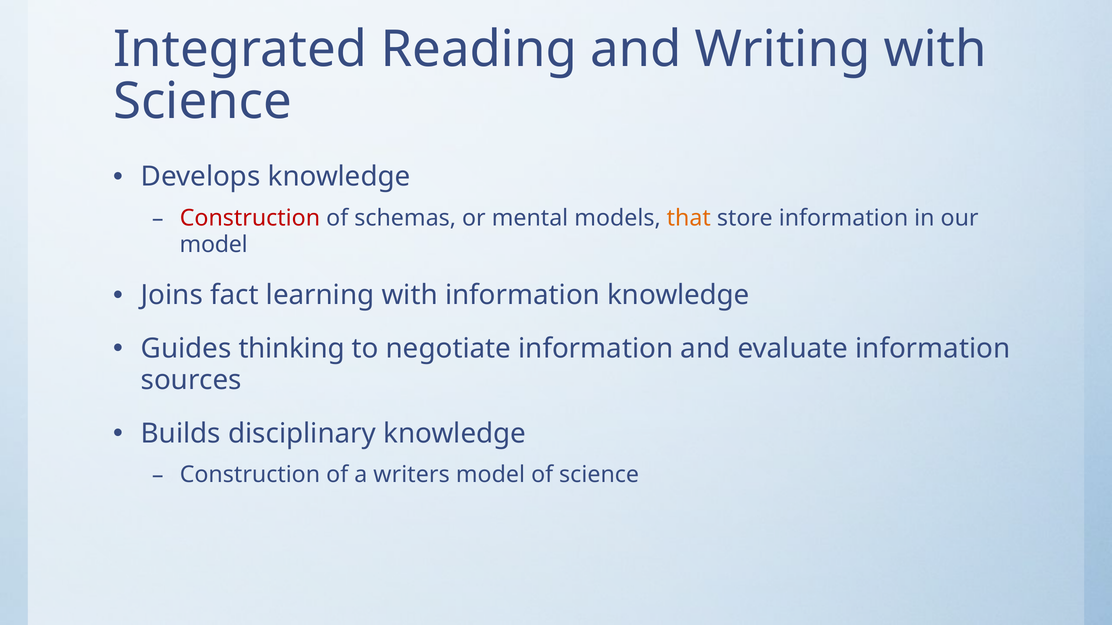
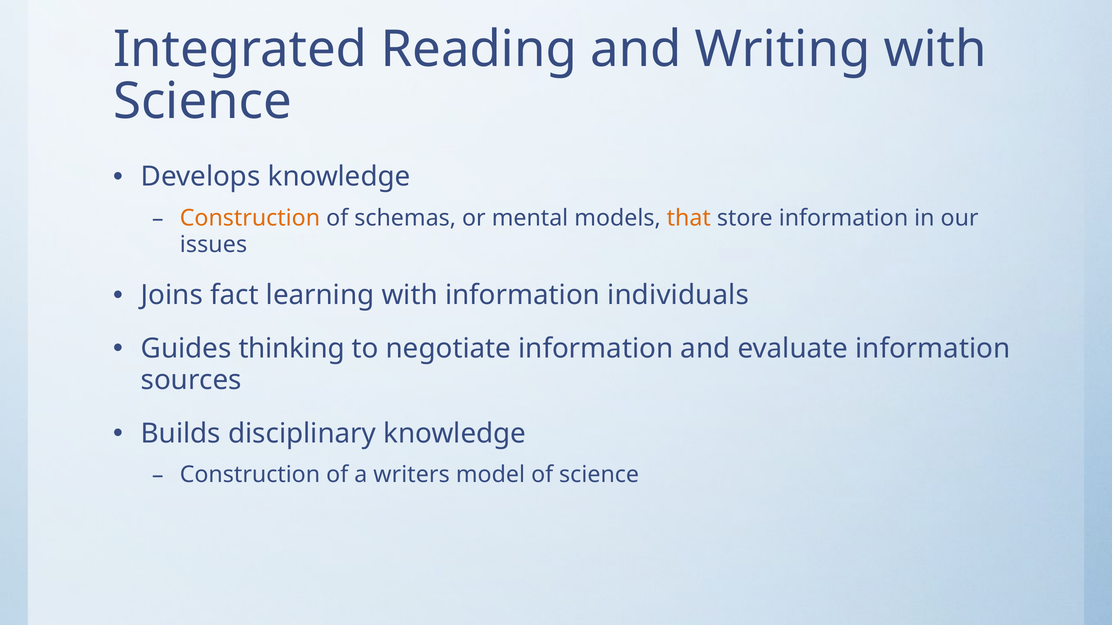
Construction at (250, 218) colour: red -> orange
model at (214, 245): model -> issues
information knowledge: knowledge -> individuals
